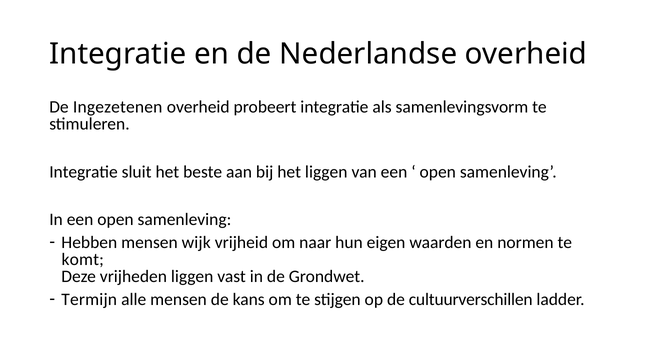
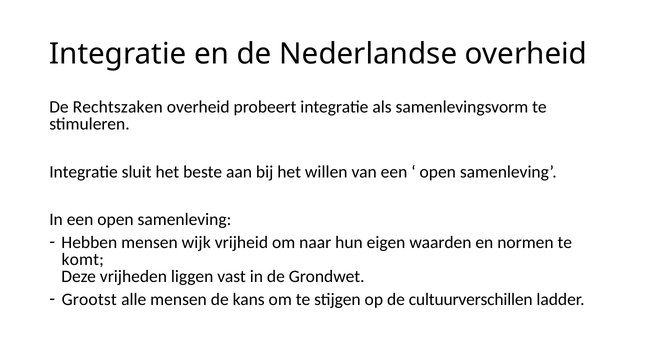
Ingezetenen: Ingezetenen -> Rechtszaken
het liggen: liggen -> willen
Termijn: Termijn -> Grootst
